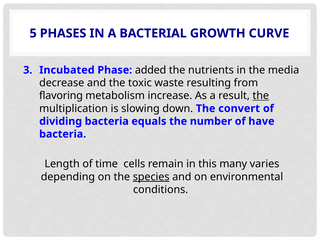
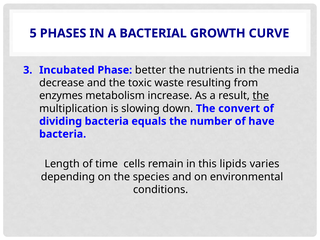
added: added -> better
flavoring: flavoring -> enzymes
many: many -> lipids
species underline: present -> none
